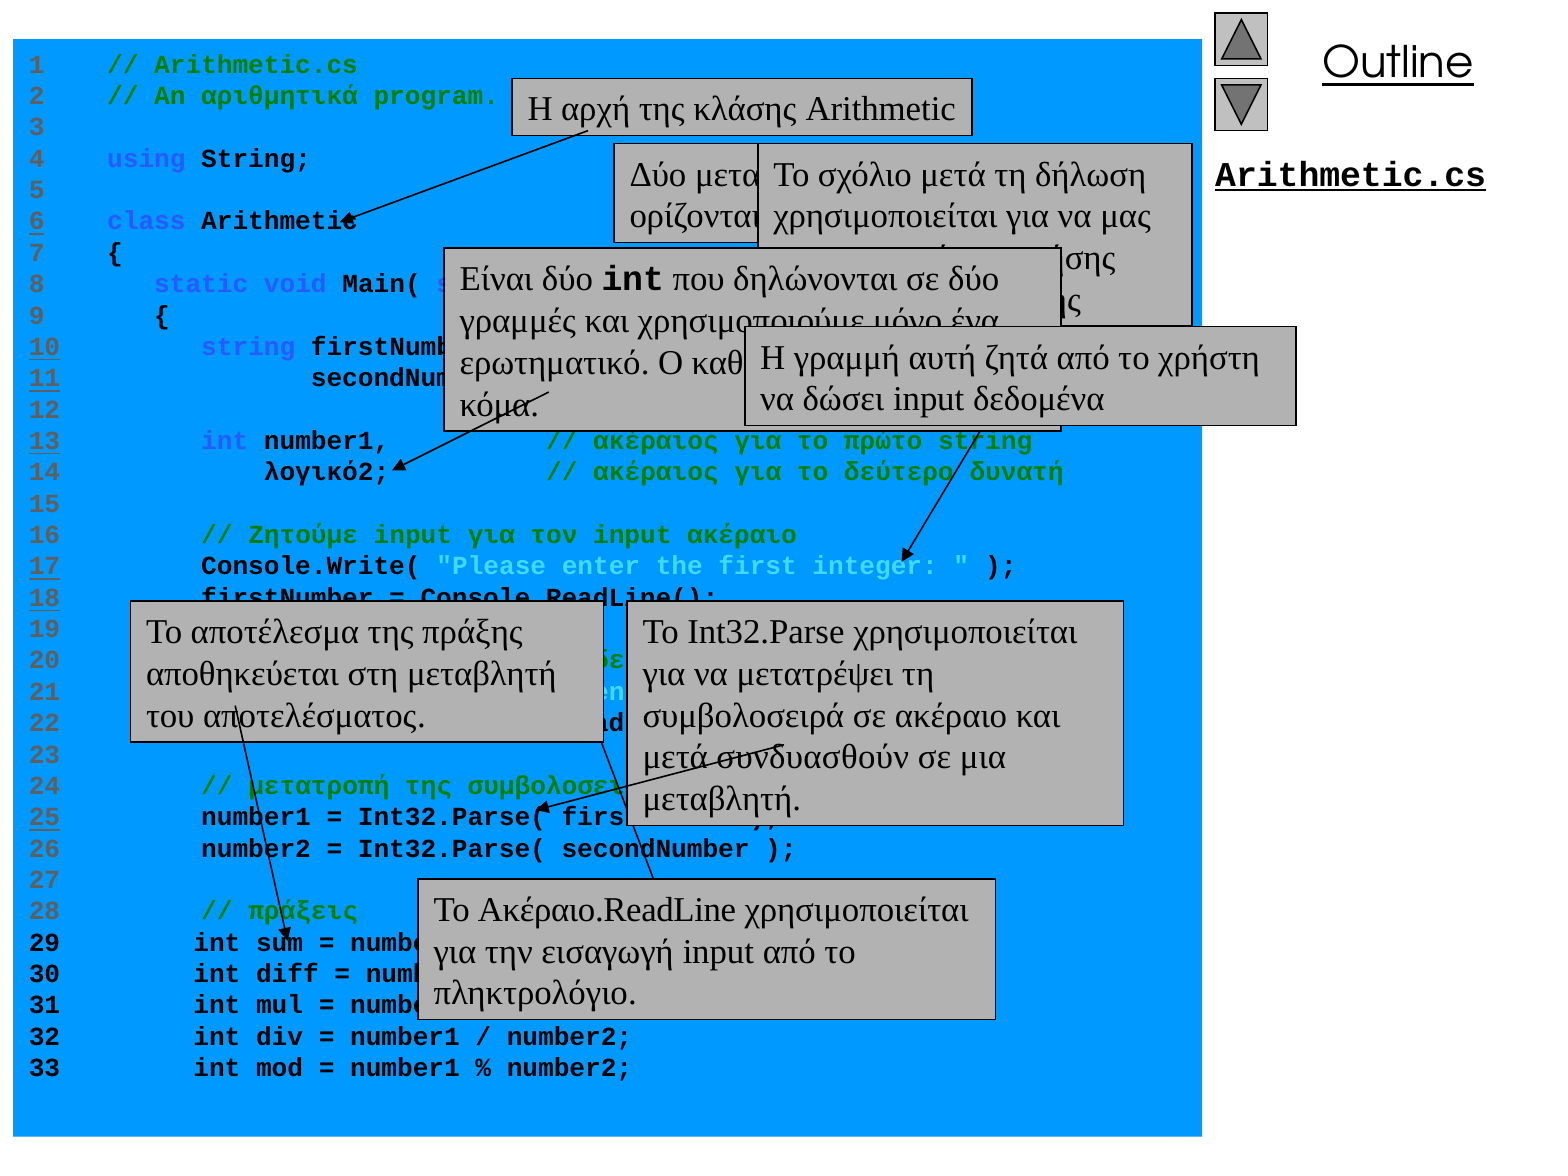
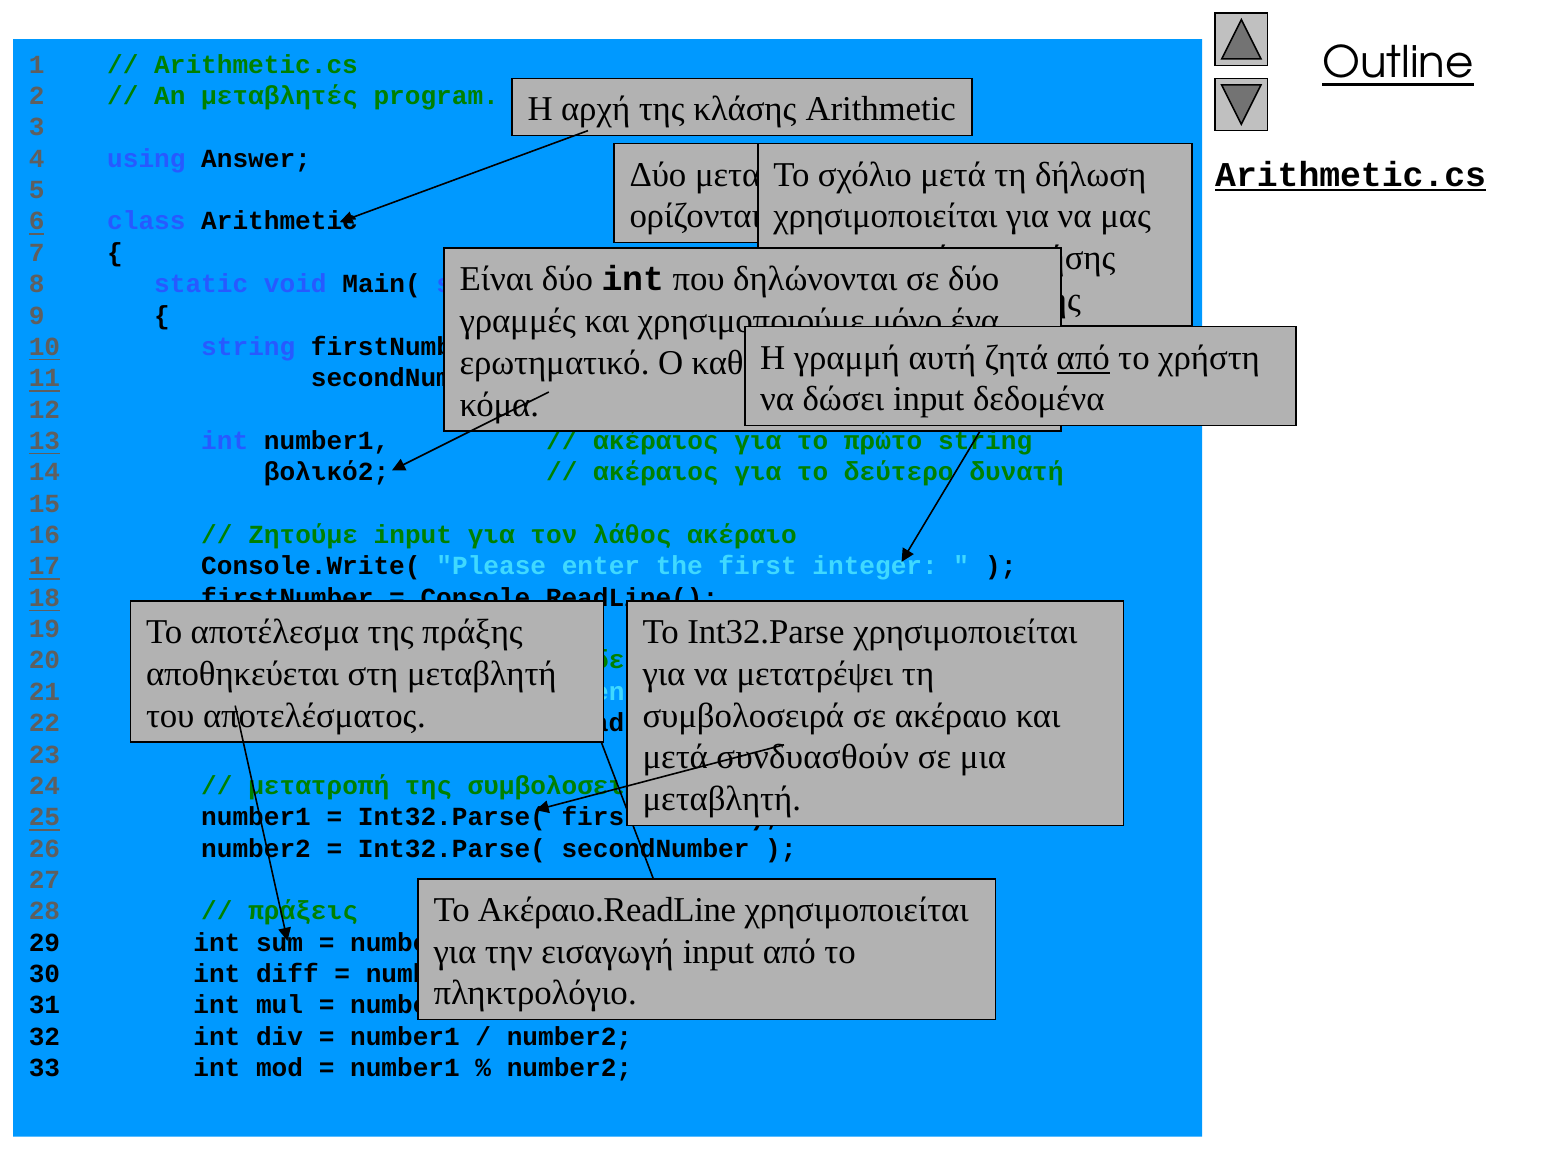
An αριθμητικά: αριθμητικά -> μεταβλητές
using String: String -> Answer
από at (1083, 358) underline: none -> present
λογικό2: λογικό2 -> βολικό2
τον input: input -> λάθος
